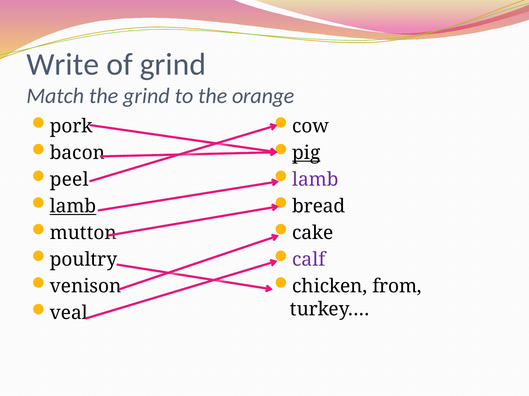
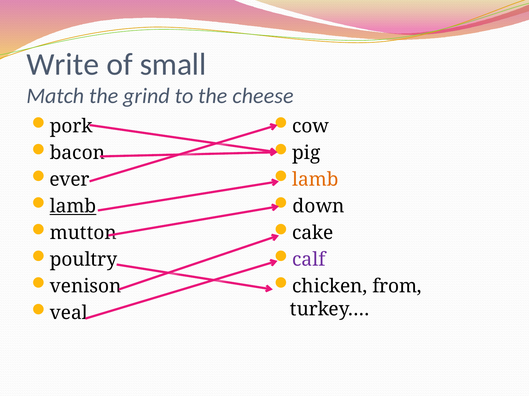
of grind: grind -> small
orange: orange -> cheese
pig underline: present -> none
peel: peel -> ever
lamb at (315, 180) colour: purple -> orange
bread: bread -> down
